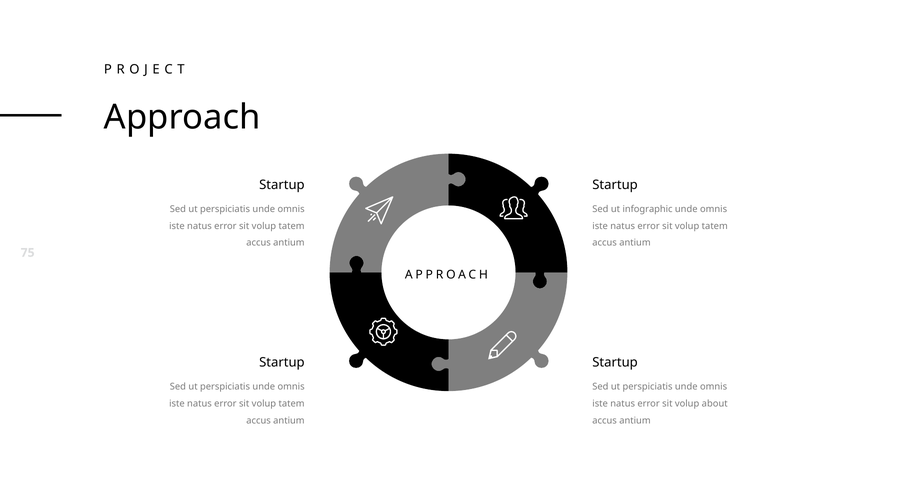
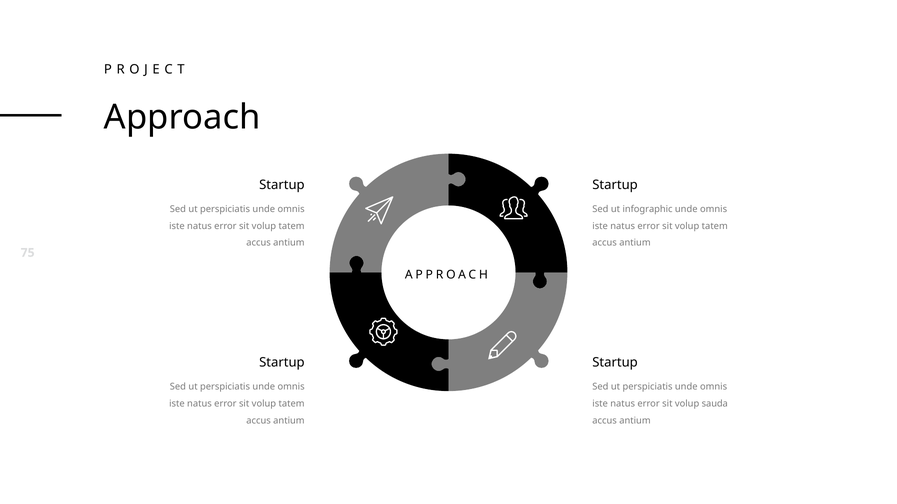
about: about -> sauda
